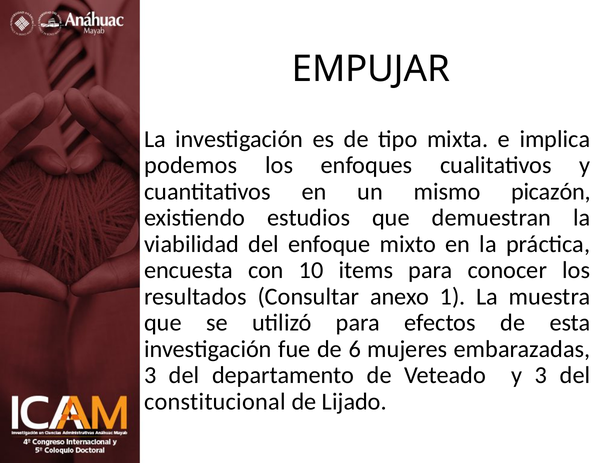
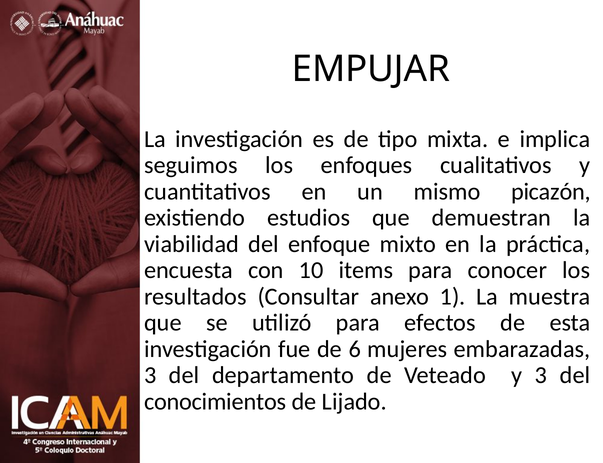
podemos: podemos -> seguimos
constitucional: constitucional -> conocimientos
